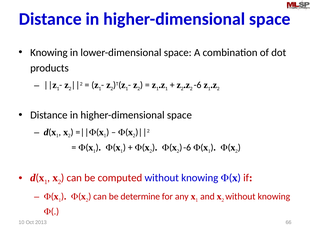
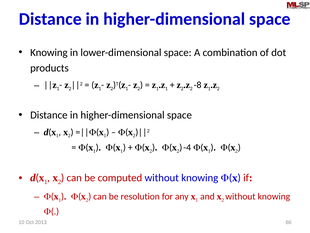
2 -6: -6 -> -8
-6 at (187, 147): -6 -> -4
determine: determine -> resolution
